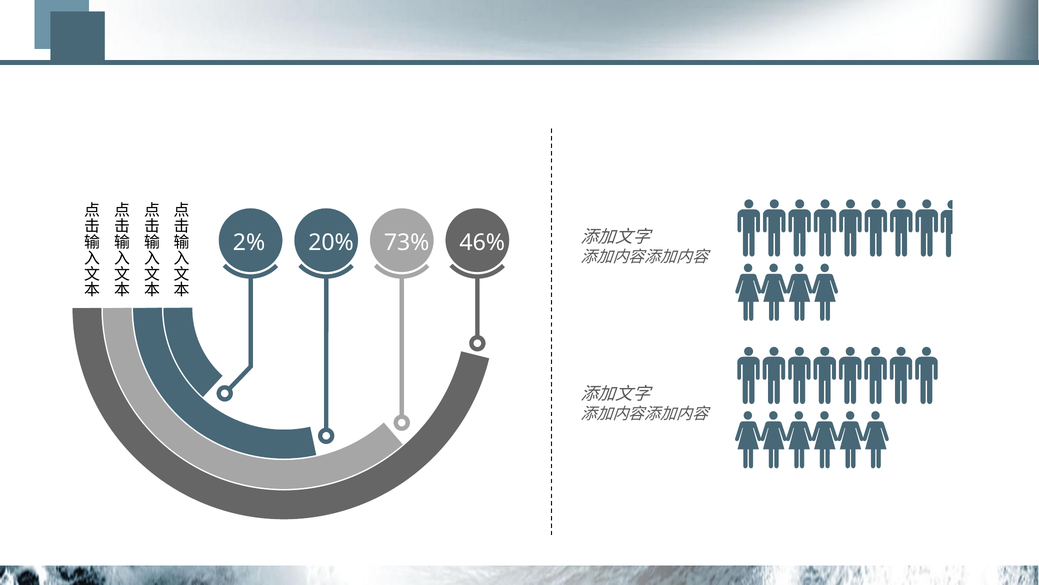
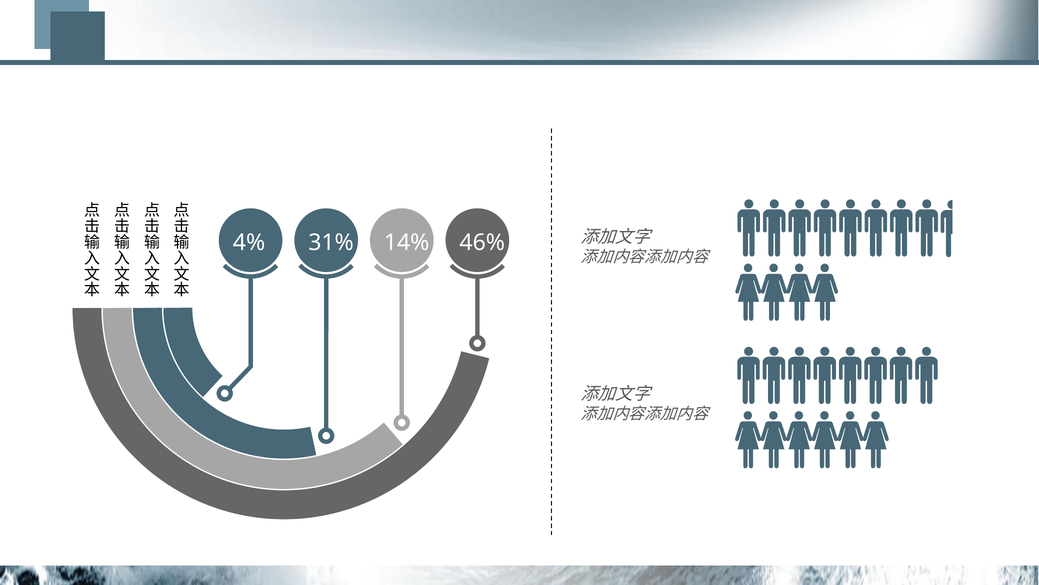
2%: 2% -> 4%
20%: 20% -> 31%
73%: 73% -> 14%
